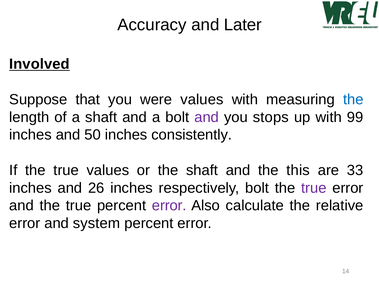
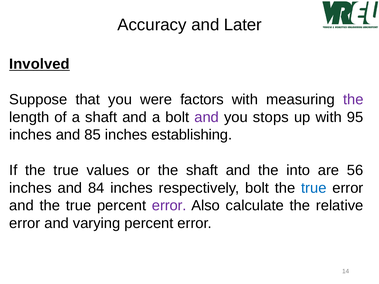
were values: values -> factors
the at (353, 100) colour: blue -> purple
99: 99 -> 95
50: 50 -> 85
consistently: consistently -> establishing
this: this -> into
33: 33 -> 56
26: 26 -> 84
true at (314, 188) colour: purple -> blue
system: system -> varying
